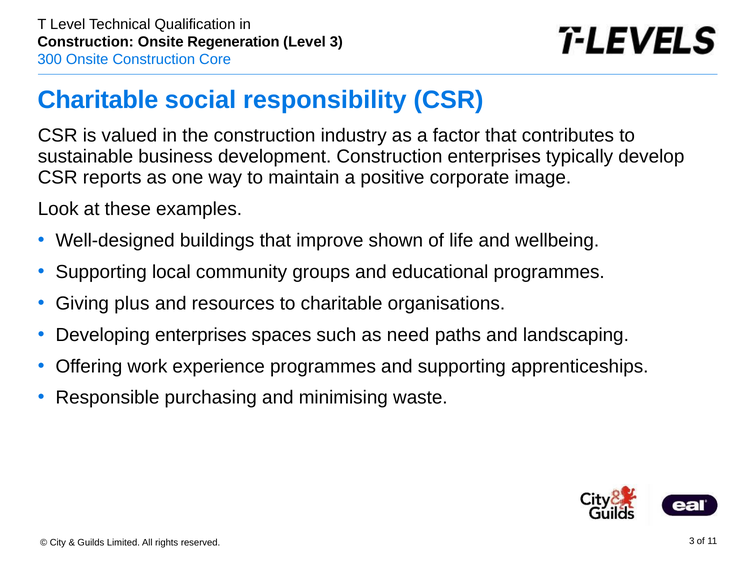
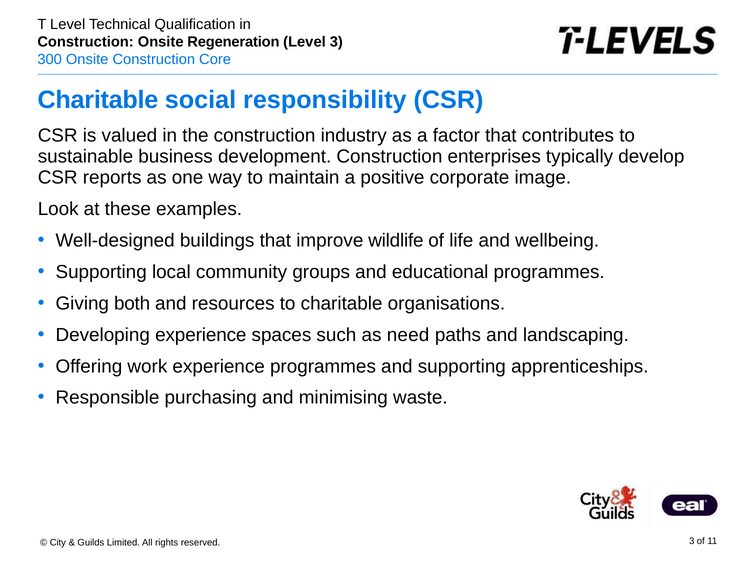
shown: shown -> wildlife
plus: plus -> both
Developing enterprises: enterprises -> experience
